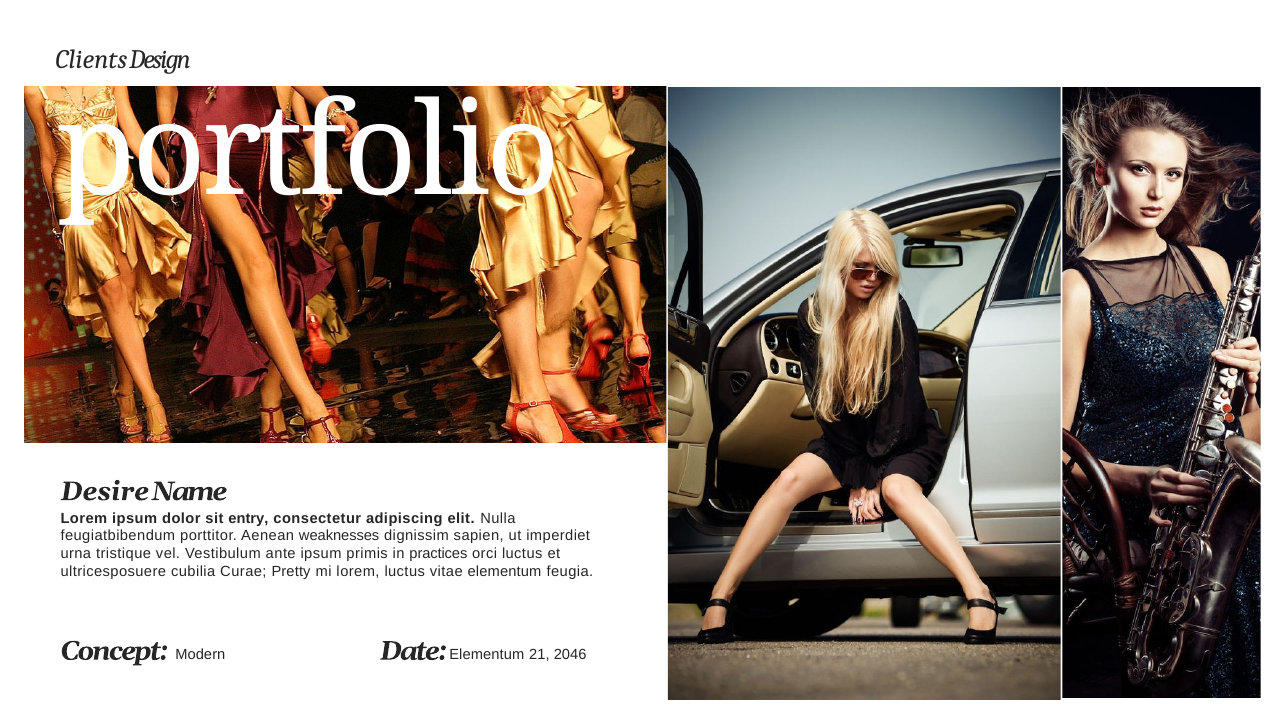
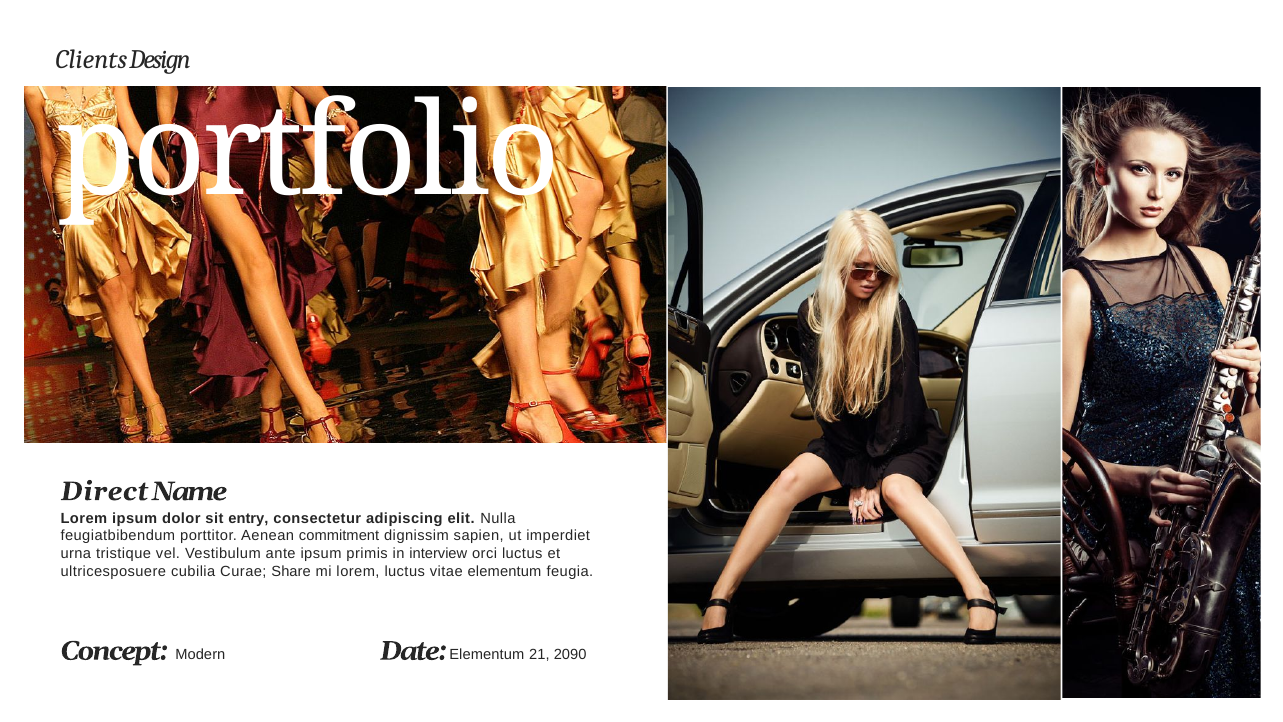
Desire: Desire -> Direct
weaknesses: weaknesses -> commitment
practices: practices -> interview
Pretty: Pretty -> Share
2046: 2046 -> 2090
